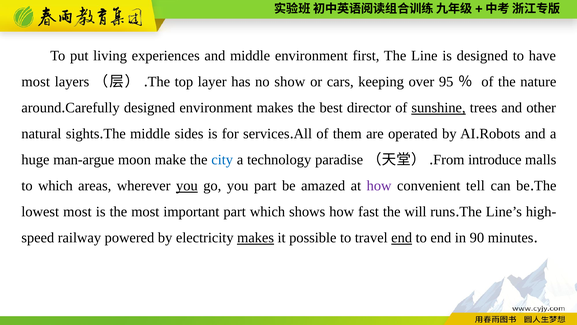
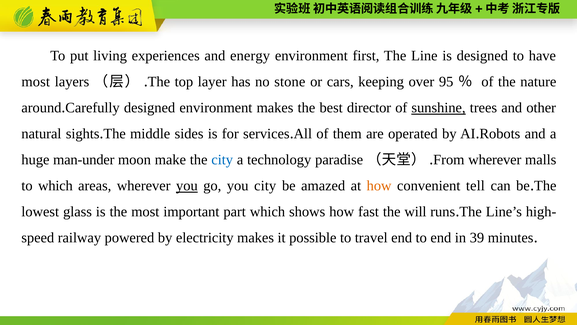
and middle: middle -> energy
show: show -> stone
man-argue: man-argue -> man-under
introduce at (495, 160): introduce -> wherever
you part: part -> city
how at (379, 186) colour: purple -> orange
lowest most: most -> glass
makes at (256, 238) underline: present -> none
end at (402, 238) underline: present -> none
90: 90 -> 39
